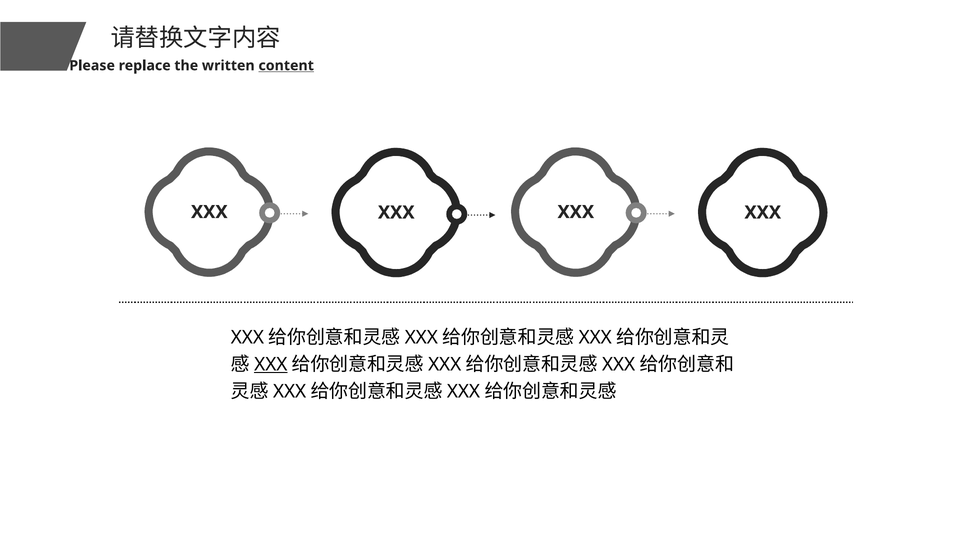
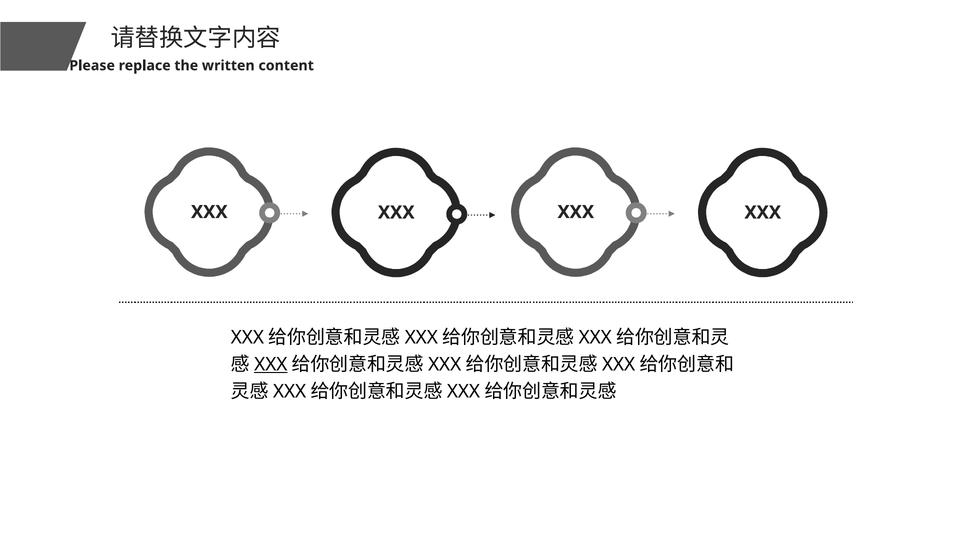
content underline: present -> none
